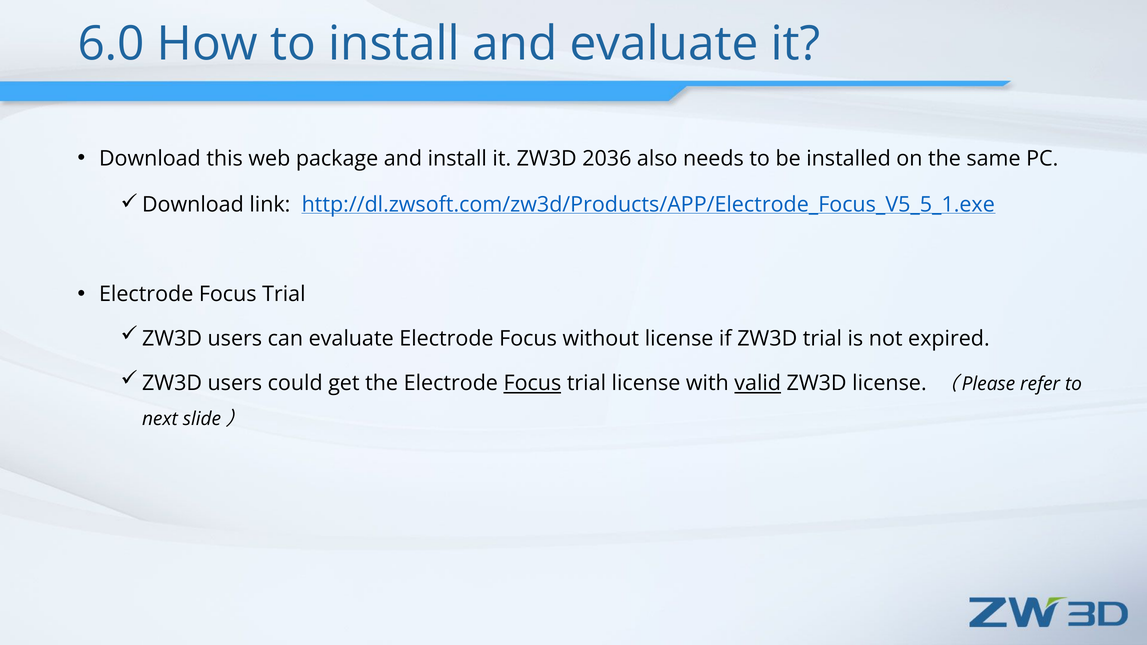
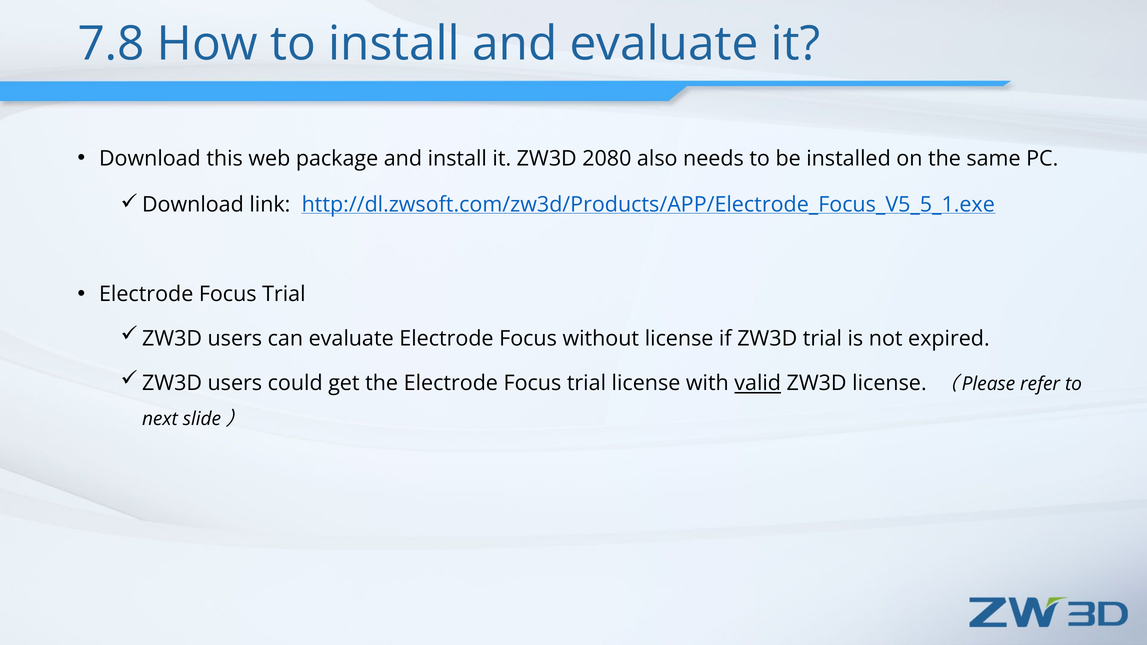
6.0: 6.0 -> 7.8
2036: 2036 -> 2080
Focus at (532, 384) underline: present -> none
